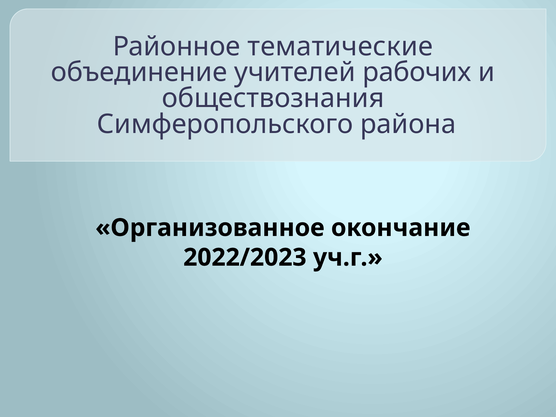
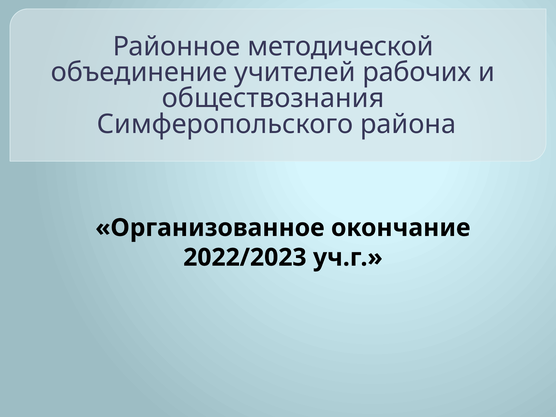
тематические: тематические -> методической
